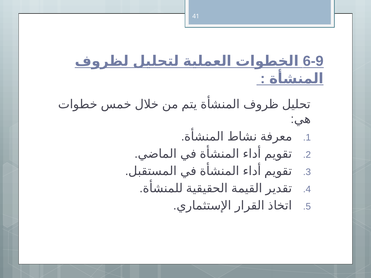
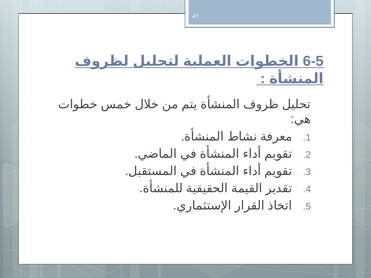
6-9: 6-9 -> 6-5
